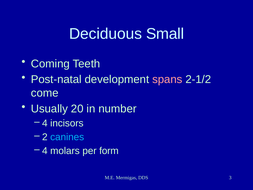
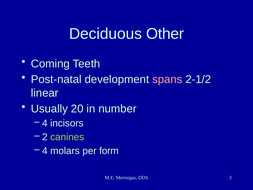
Small: Small -> Other
come: come -> linear
canines colour: light blue -> light green
